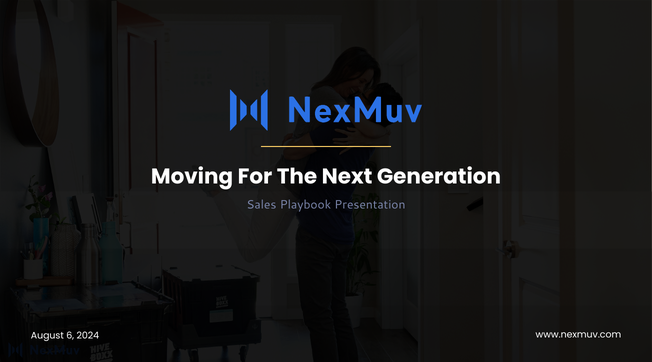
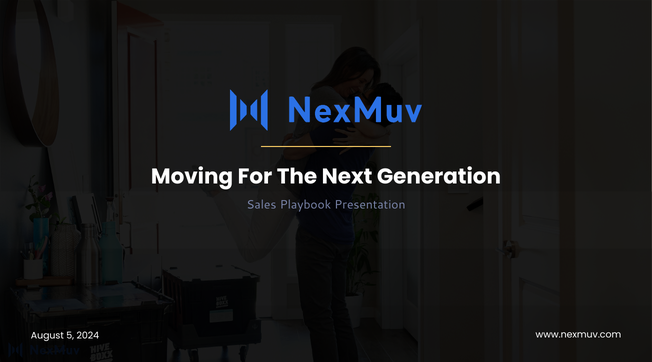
6: 6 -> 5
